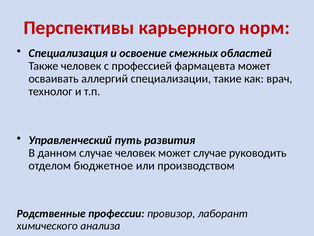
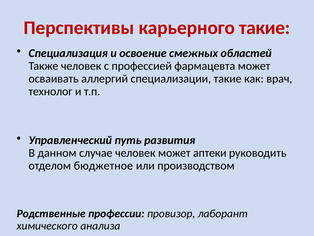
карьерного норм: норм -> такие
может случае: случае -> аптеки
